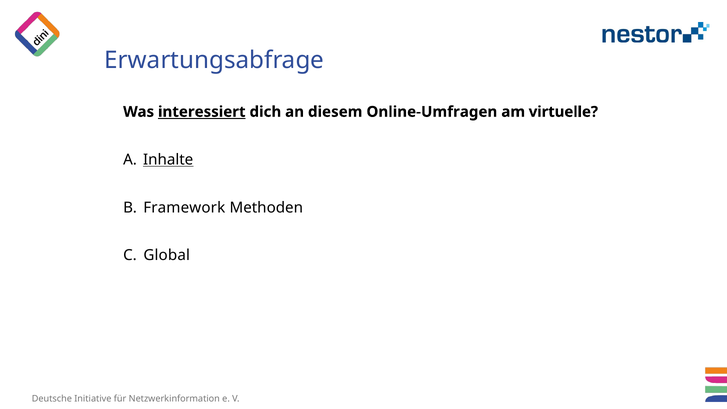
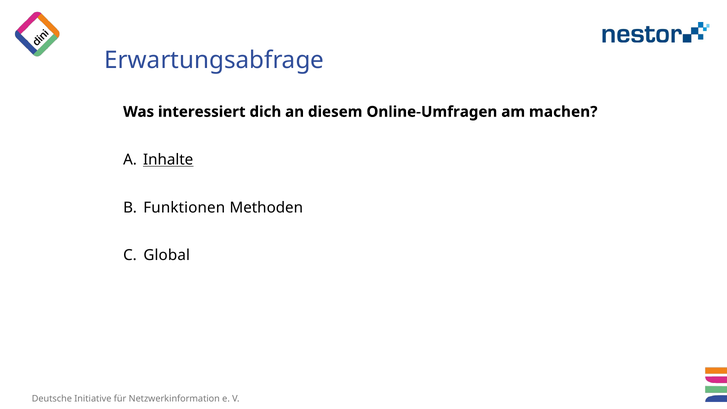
interessiert underline: present -> none
virtuelle: virtuelle -> machen
Framework: Framework -> Funktionen
